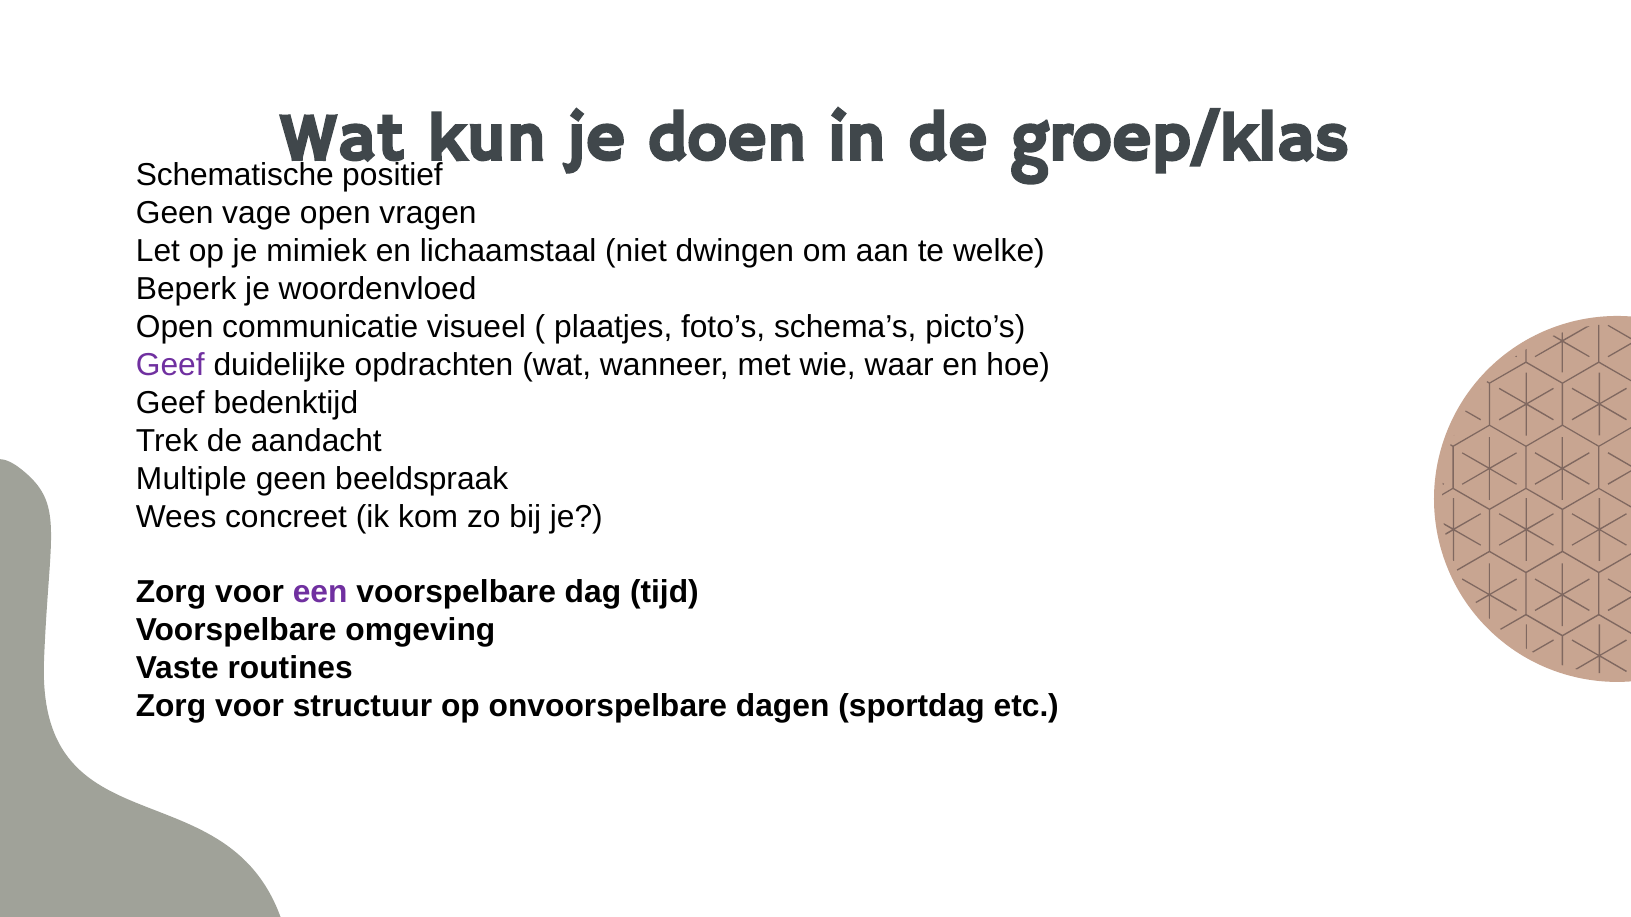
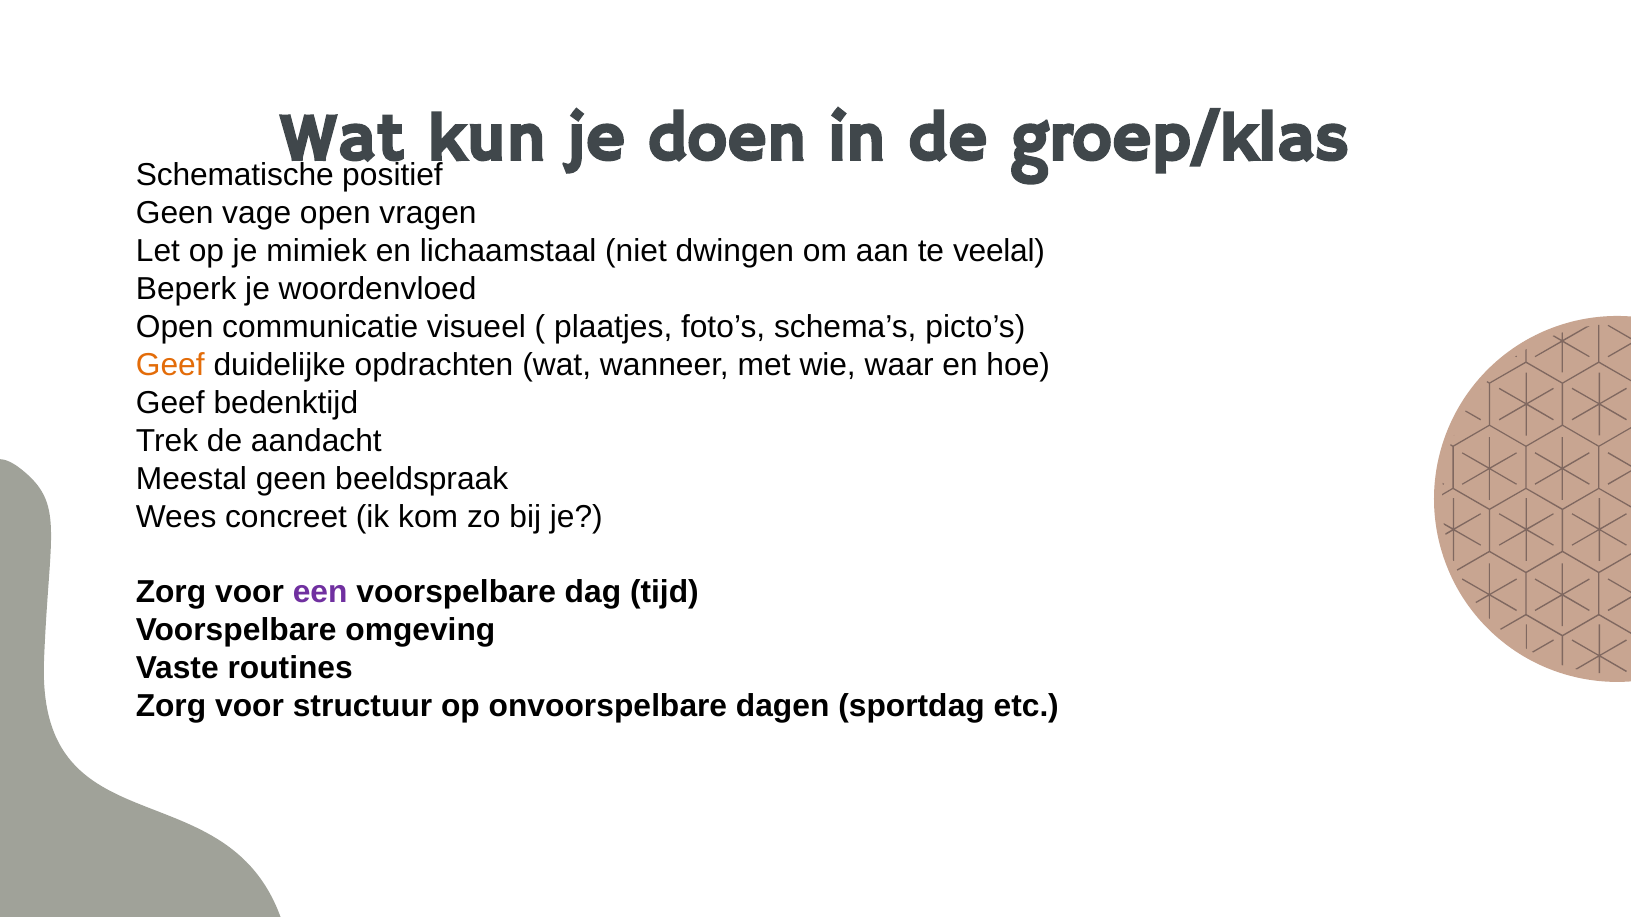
welke: welke -> veelal
Geef at (170, 365) colour: purple -> orange
Multiple: Multiple -> Meestal
